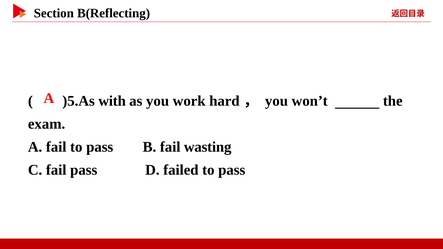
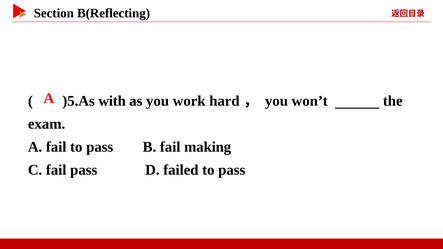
wasting: wasting -> making
